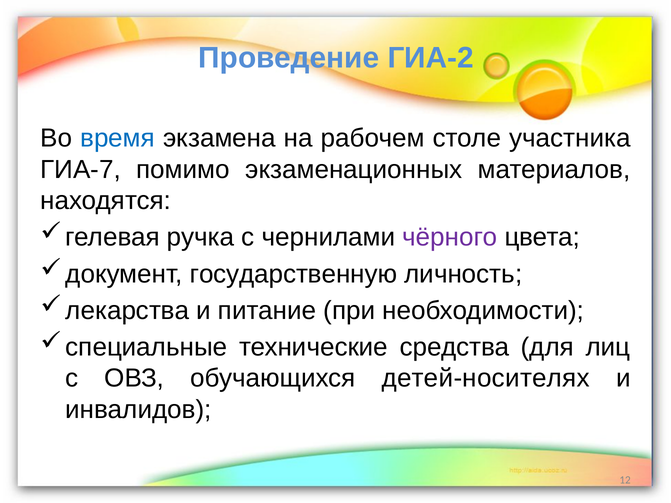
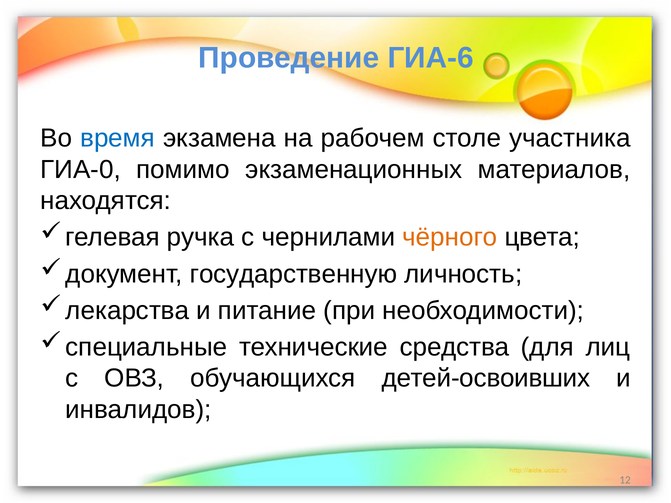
ГИА-2: ГИА-2 -> ГИА-6
ГИА-7: ГИА-7 -> ГИА-0
чёрного colour: purple -> orange
детей-носителях: детей-носителях -> детей-освоивших
